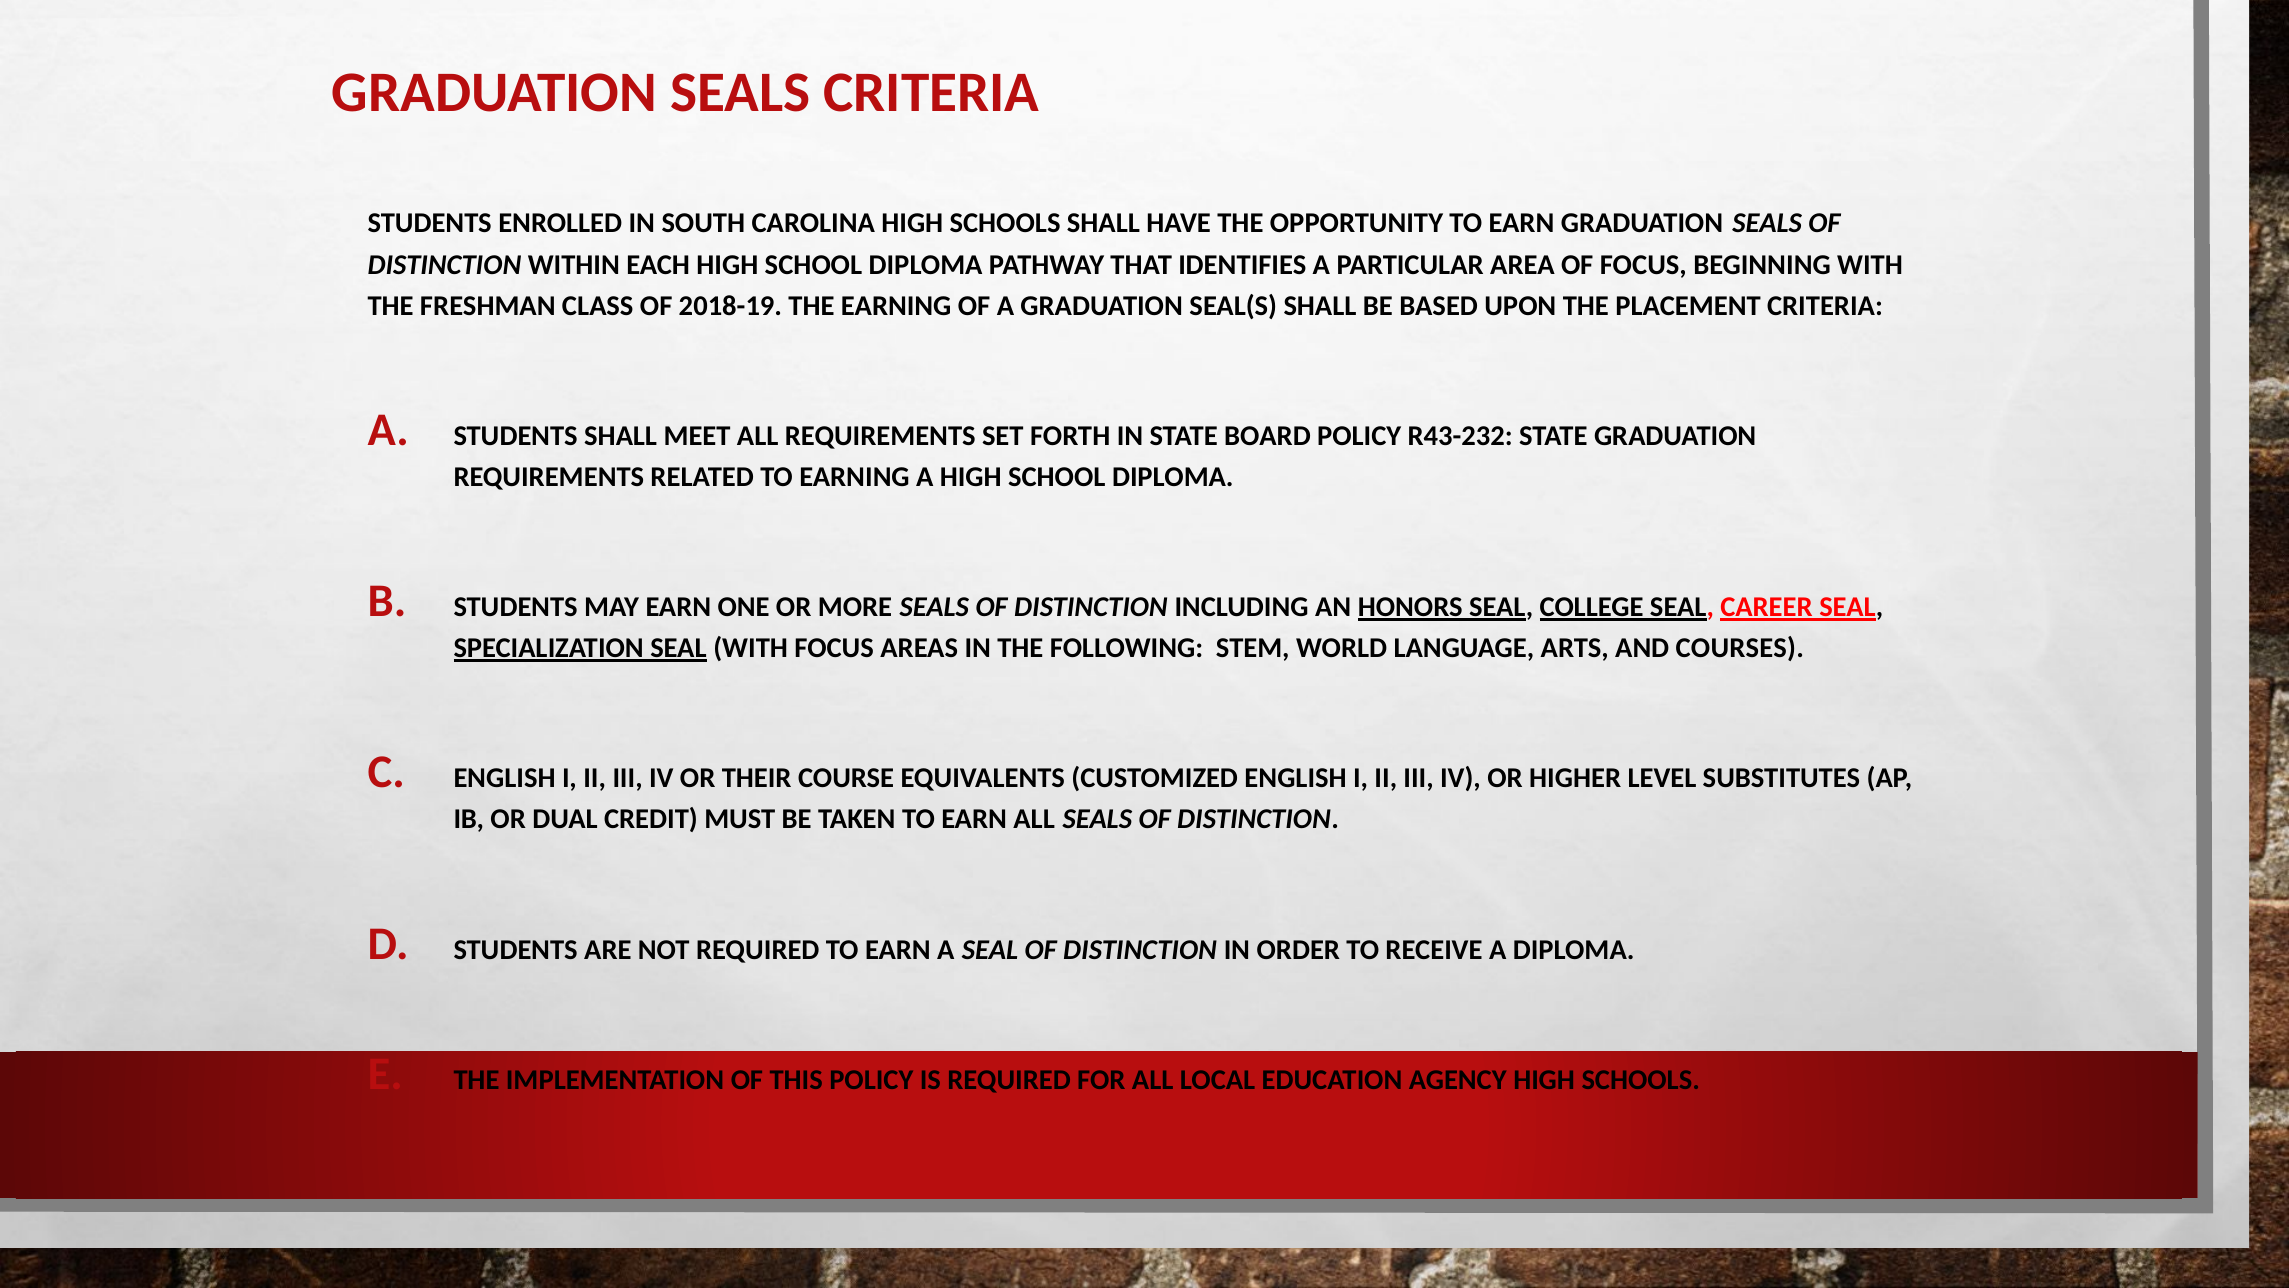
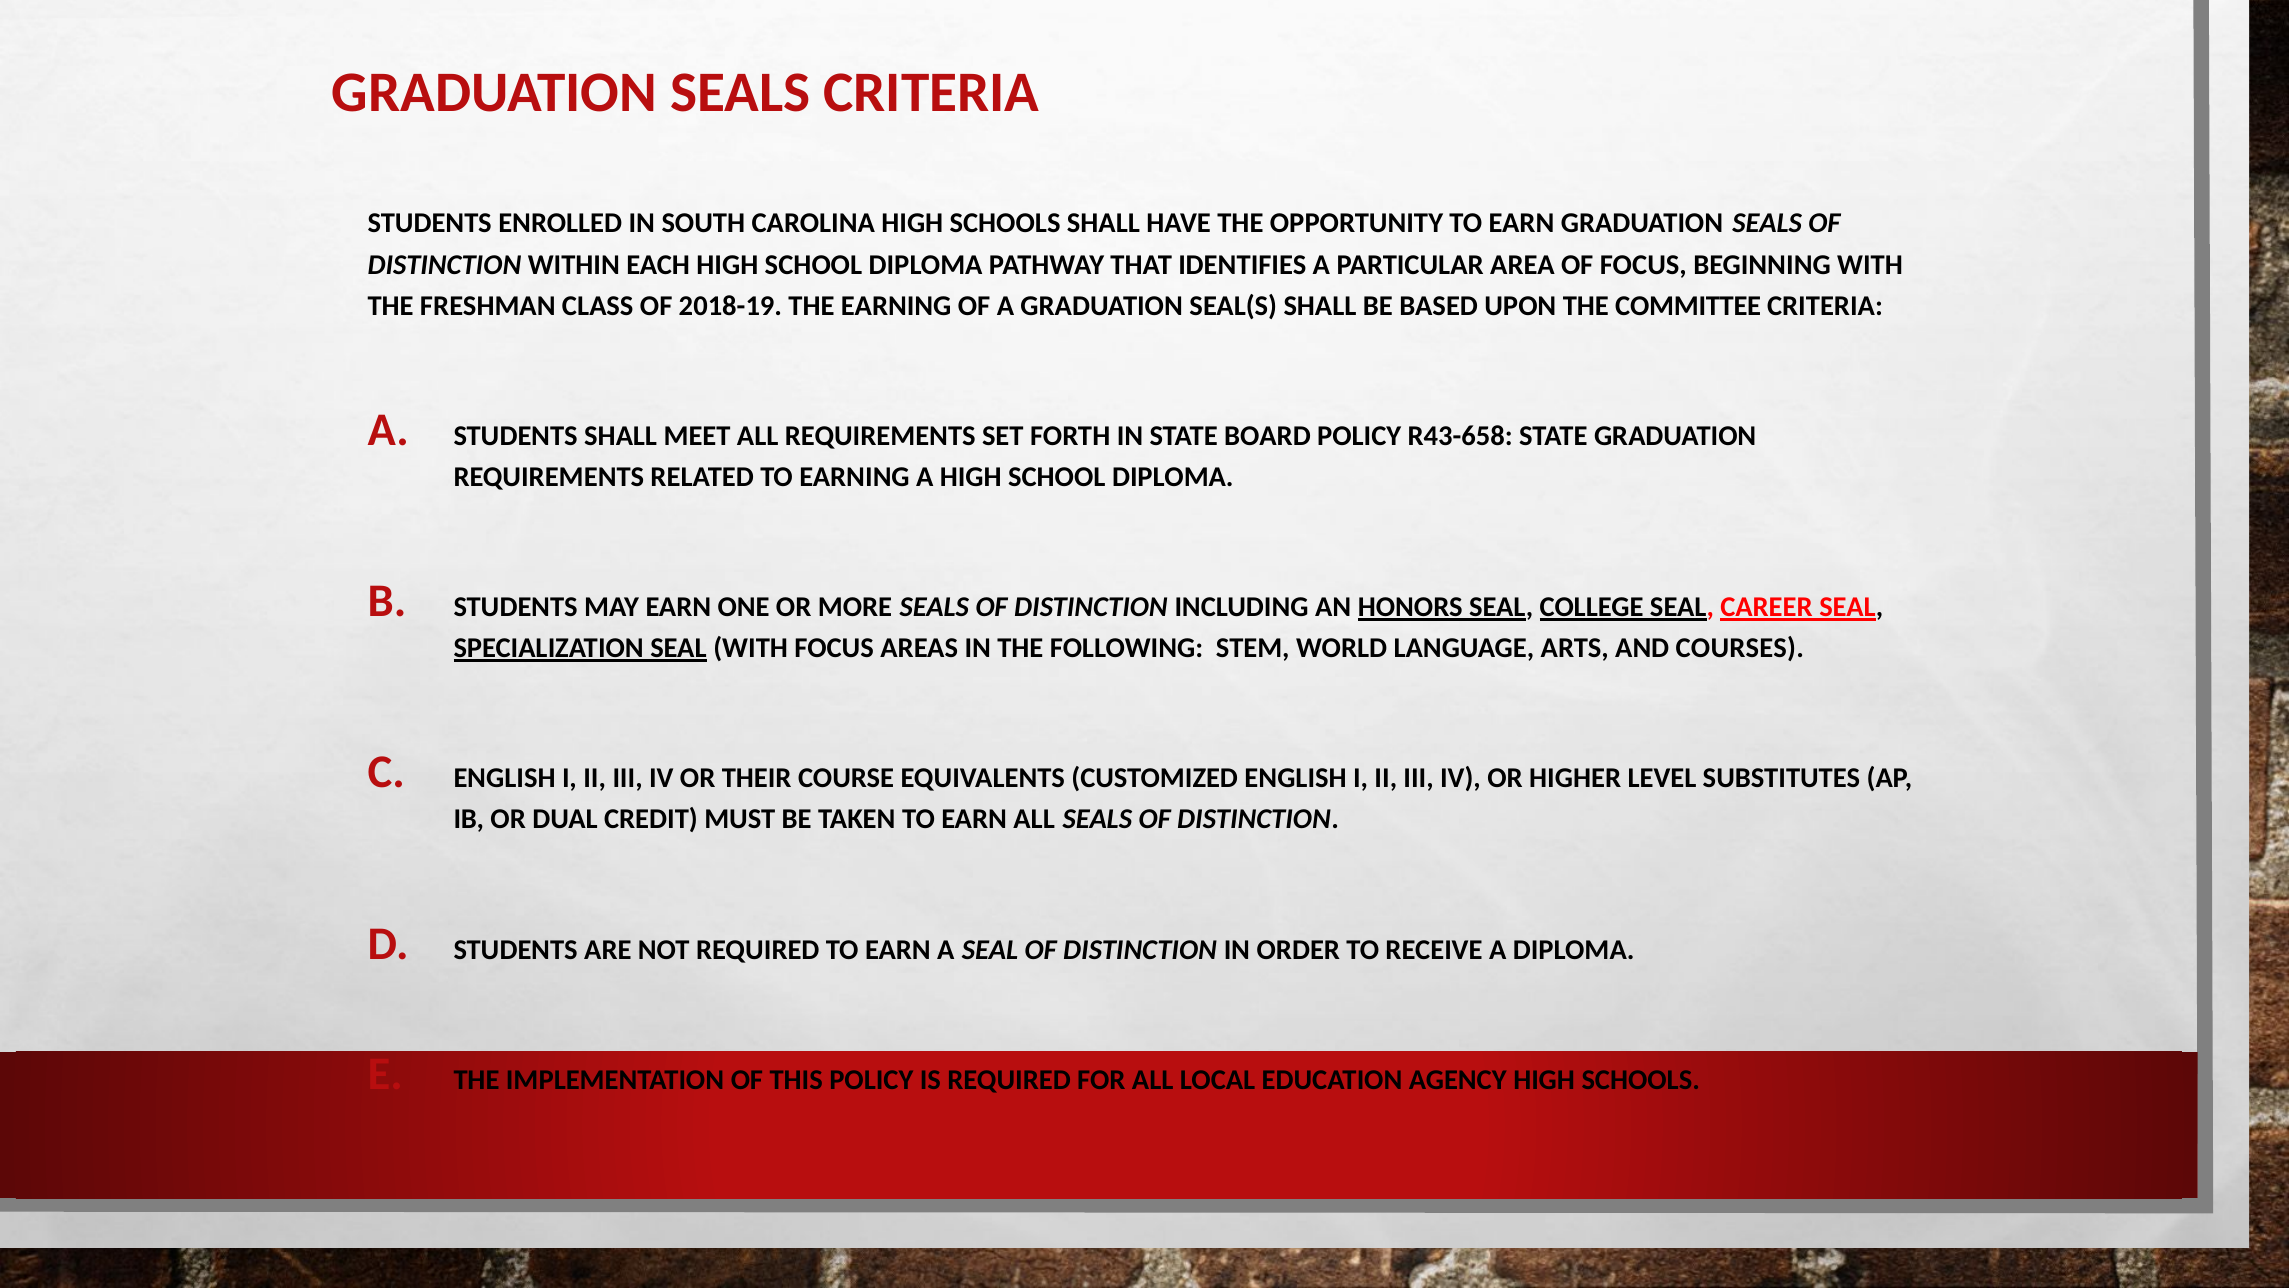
PLACEMENT: PLACEMENT -> COMMITTEE
R43-232: R43-232 -> R43-658
